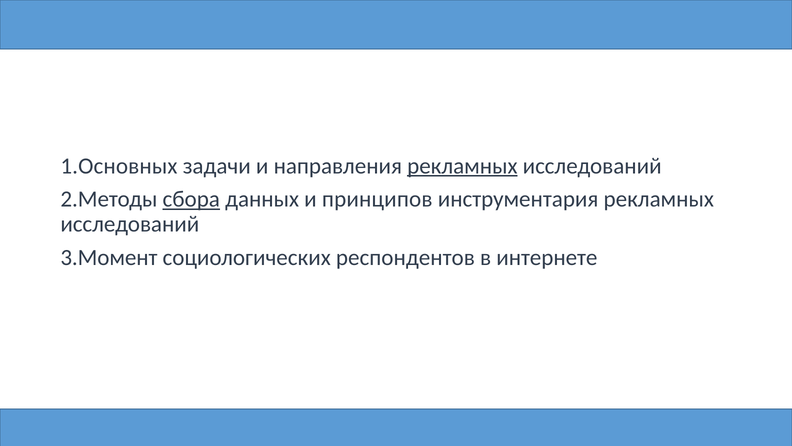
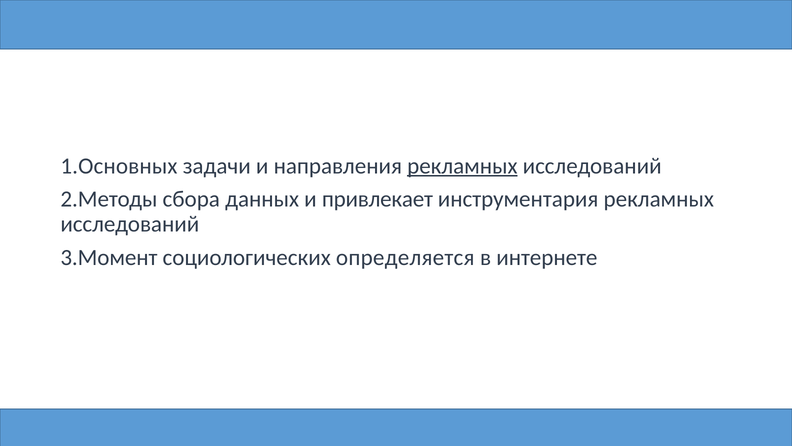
сбора underline: present -> none
принципов: принципов -> привлекает
респондентов: респондентов -> определяется
